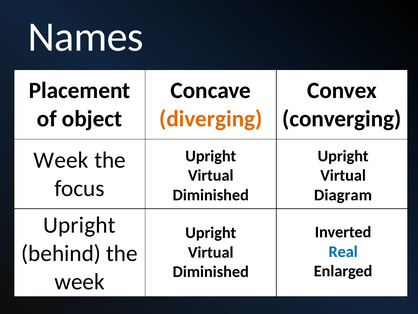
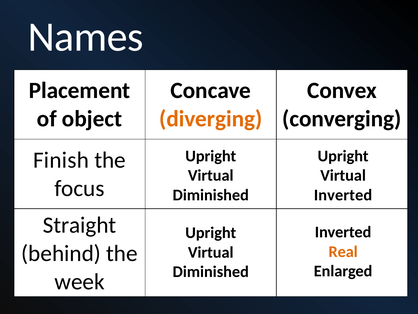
Week at (61, 160): Week -> Finish
Diagram at (343, 195): Diagram -> Inverted
Upright at (79, 225): Upright -> Straight
Real colour: blue -> orange
